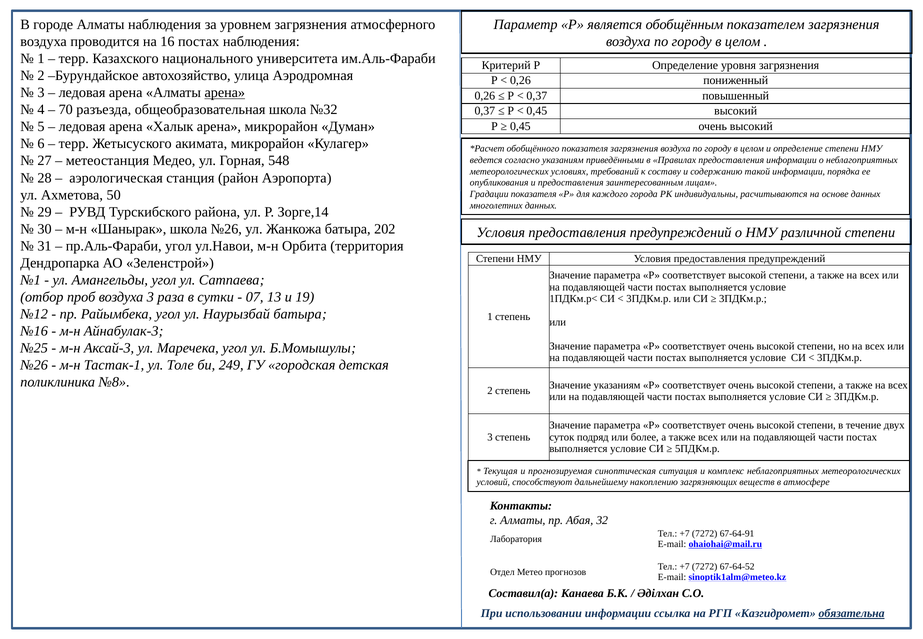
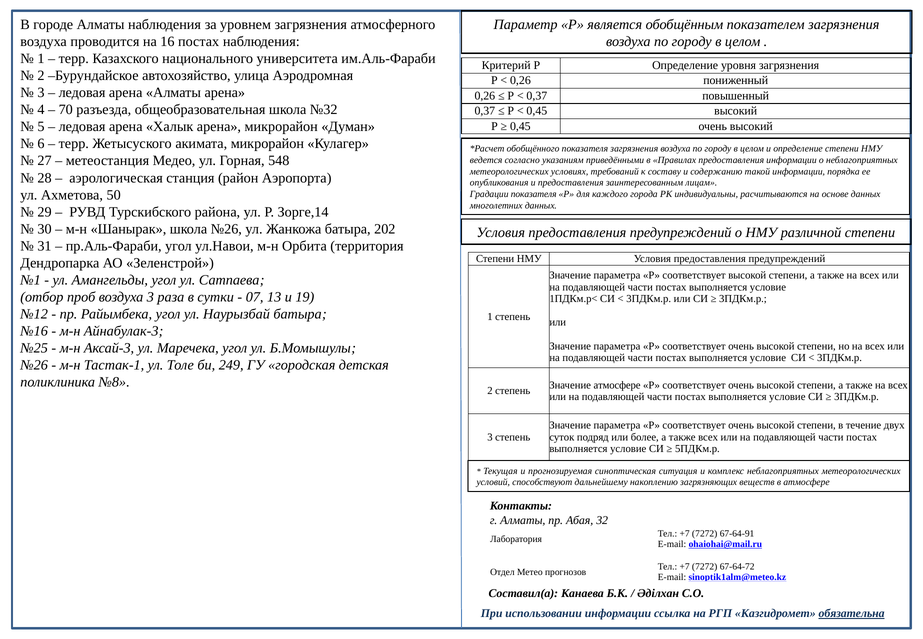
арена at (225, 93) underline: present -> none
Значение указаниям: указаниям -> атмосфере
67-64-52: 67-64-52 -> 67-64-72
